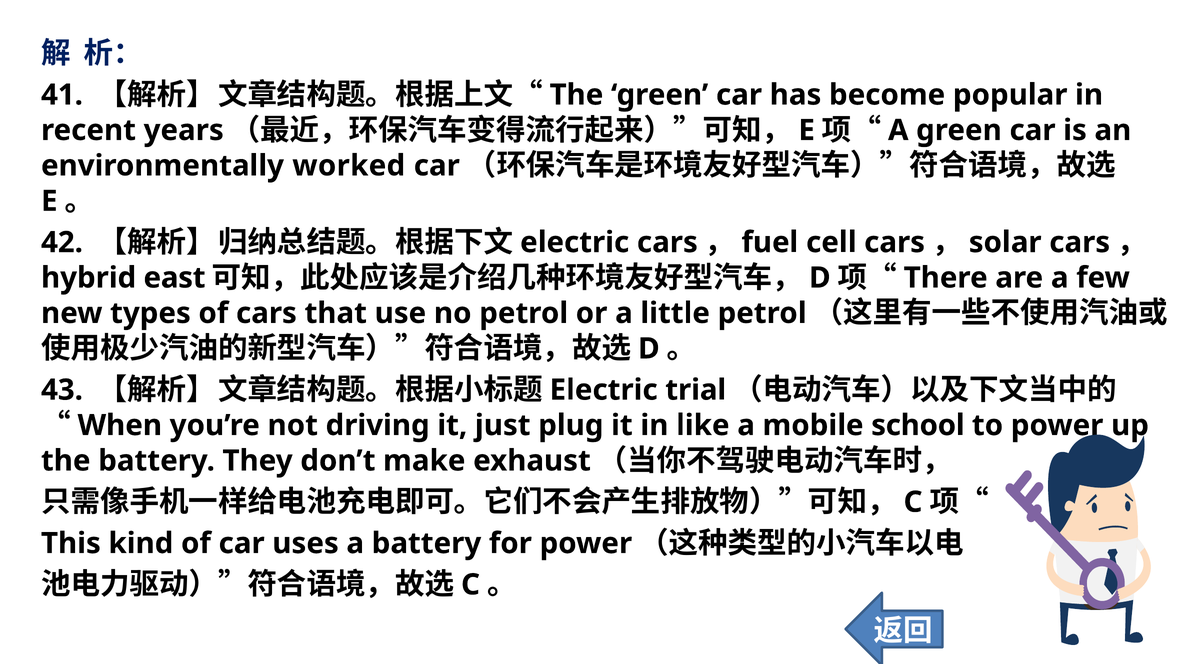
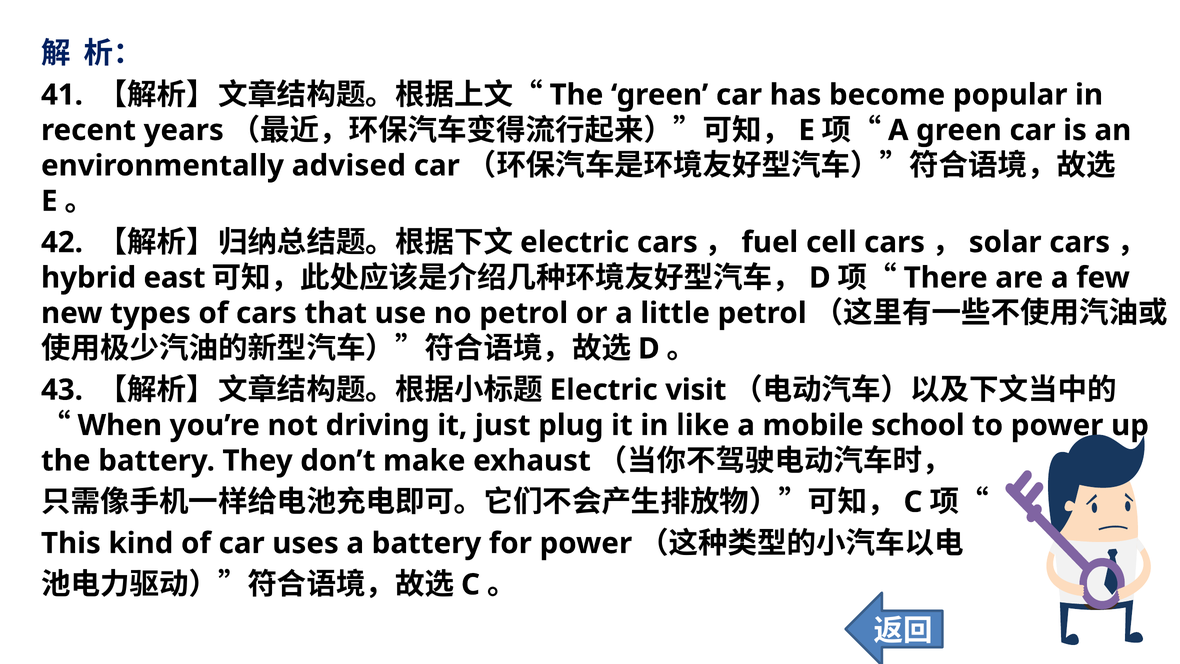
worked: worked -> advised
trial: trial -> visit
